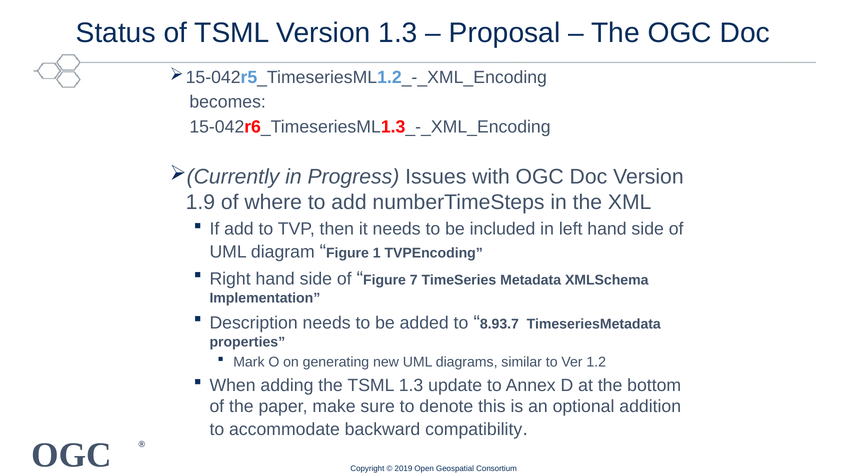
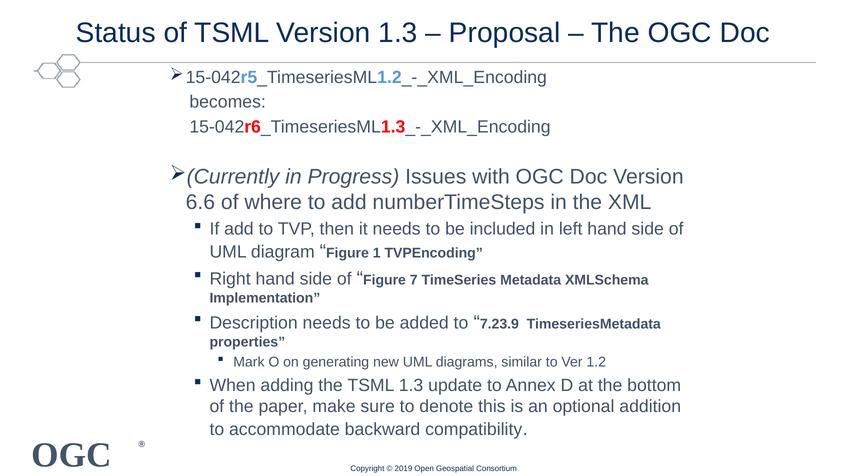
1.9: 1.9 -> 6.6
8.93.7: 8.93.7 -> 7.23.9
